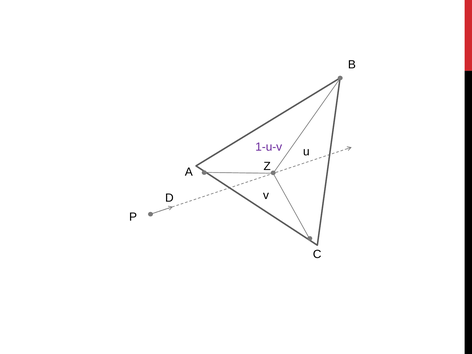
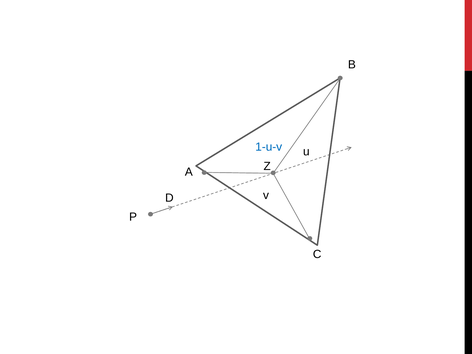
1-u-v colour: purple -> blue
